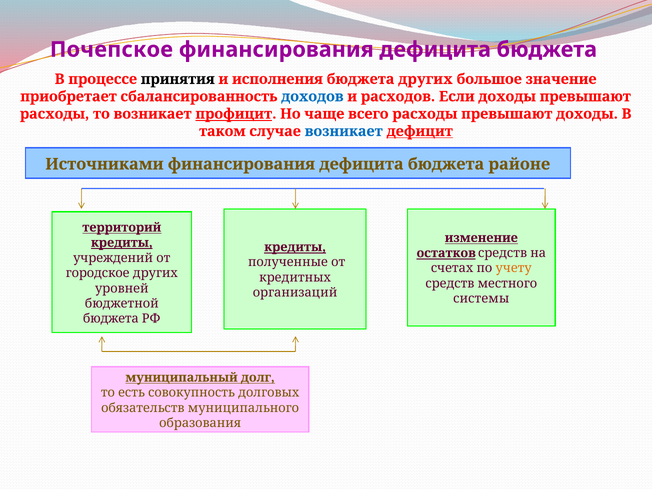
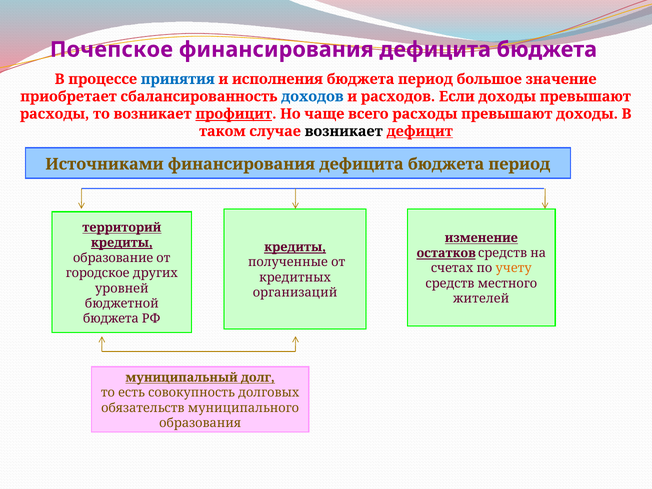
принятия colour: black -> blue
исполнения бюджета других: других -> период
возникает at (344, 131) colour: blue -> black
дефицита бюджета районе: районе -> период
учреждений: учреждений -> образование
системы: системы -> жителей
